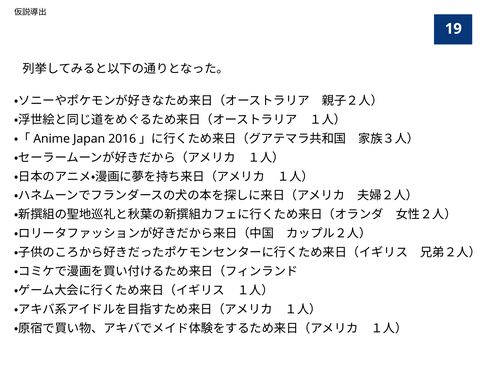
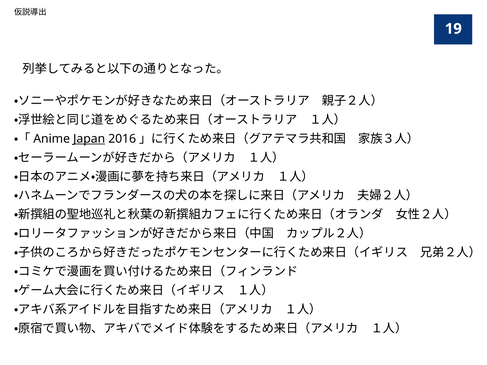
Japan underline: none -> present
